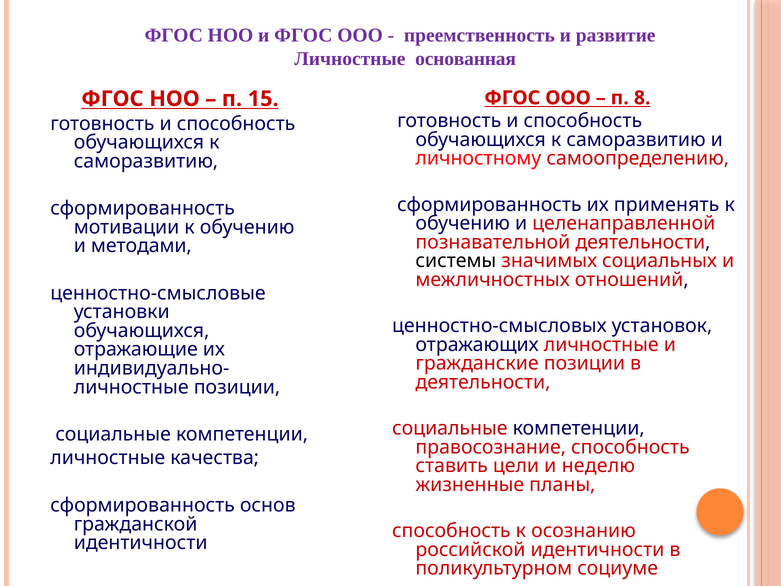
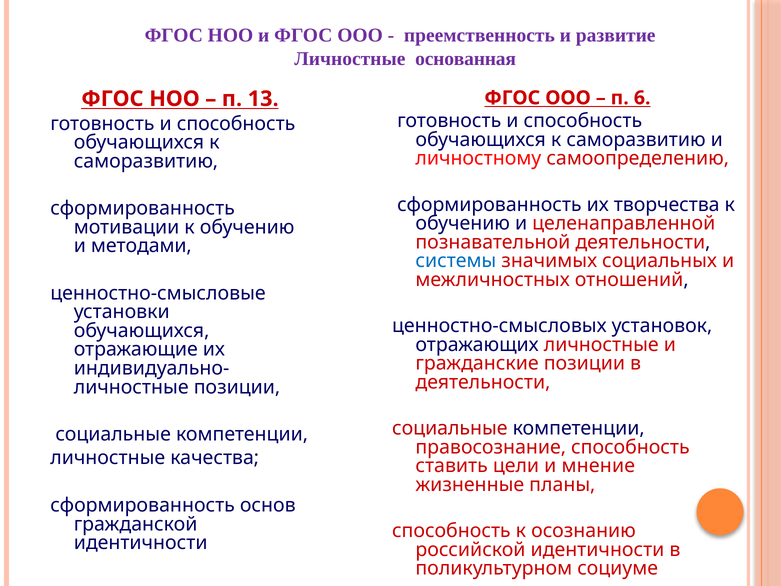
8: 8 -> 6
15: 15 -> 13
применять: применять -> творчества
системы colour: black -> blue
неделю: неделю -> мнение
